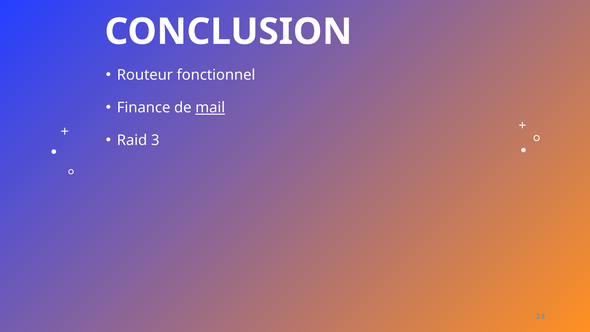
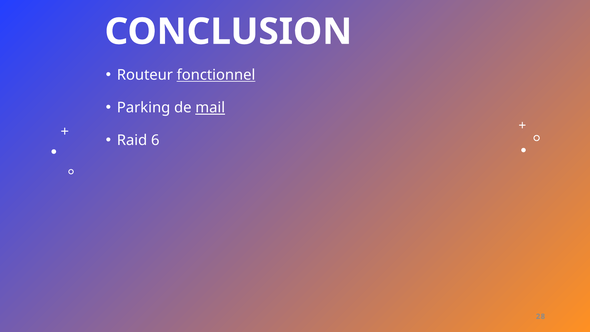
fonctionnel underline: none -> present
Finance: Finance -> Parking
3: 3 -> 6
